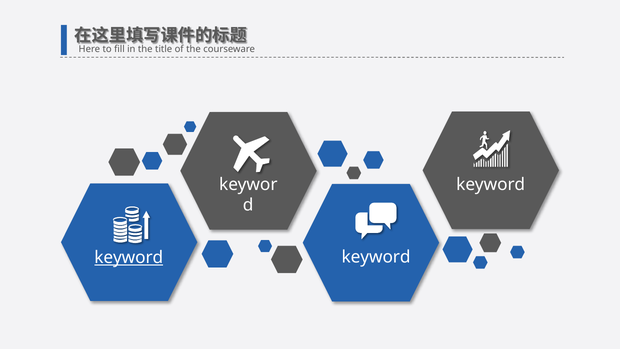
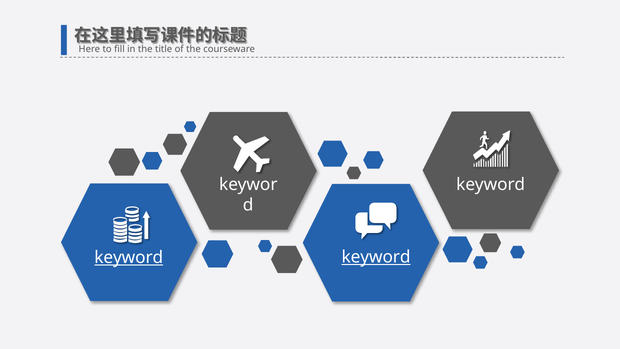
keyword at (376, 257) underline: none -> present
